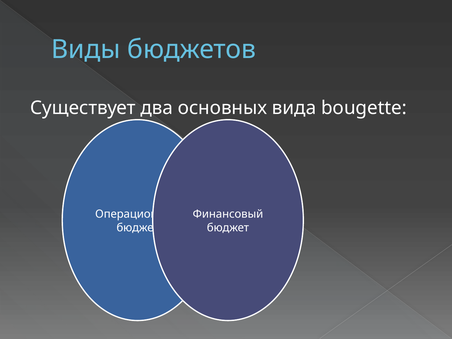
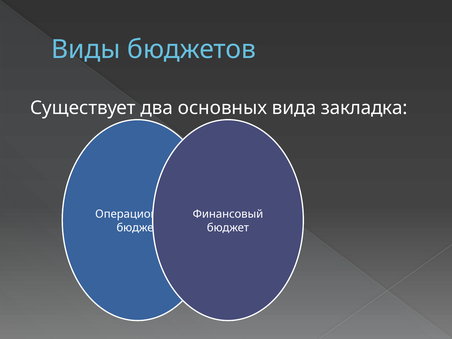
bougette: bougette -> закладка
